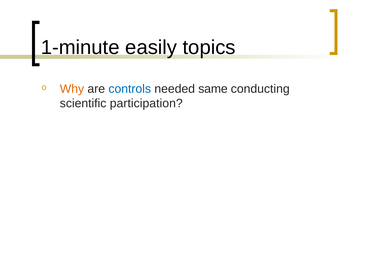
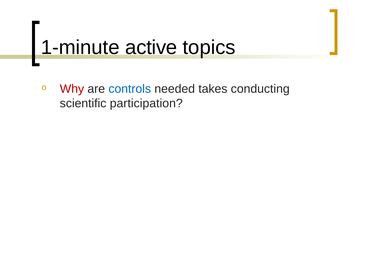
easily: easily -> active
Why colour: orange -> red
same: same -> takes
